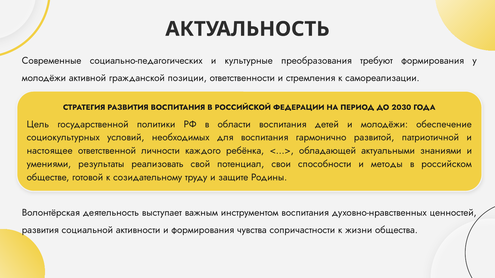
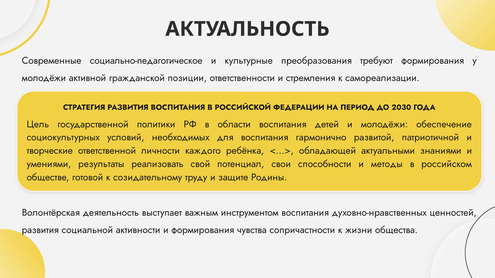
социально-педагогических: социально-педагогических -> социально-педагогическое
настоящее: настоящее -> творческие
